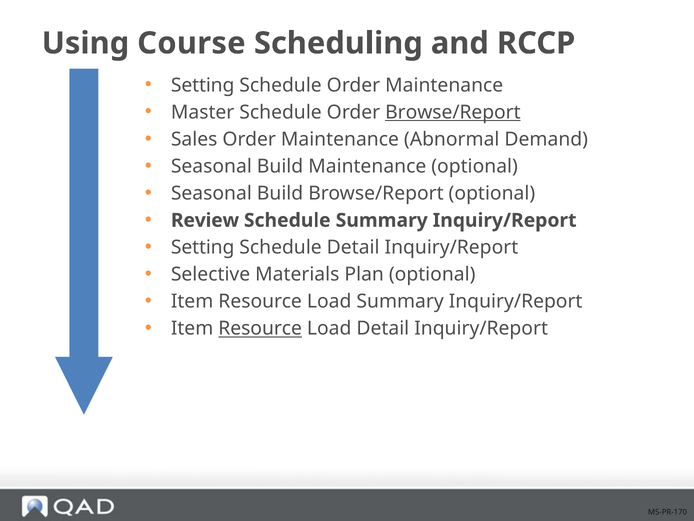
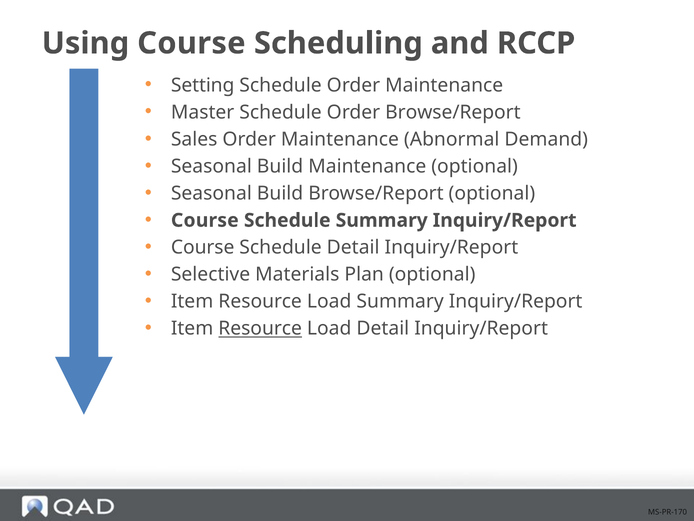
Browse/Report at (453, 112) underline: present -> none
Review at (205, 220): Review -> Course
Setting at (203, 247): Setting -> Course
